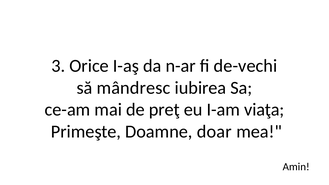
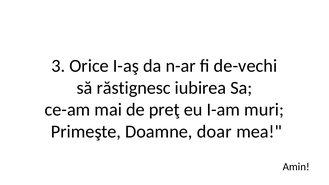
mândresc: mândresc -> răstignesc
viaţa: viaţa -> muri
